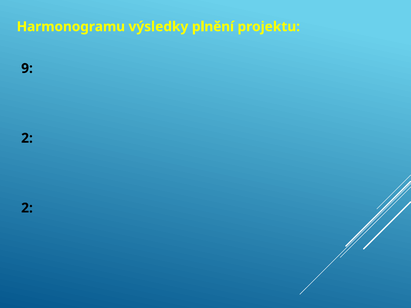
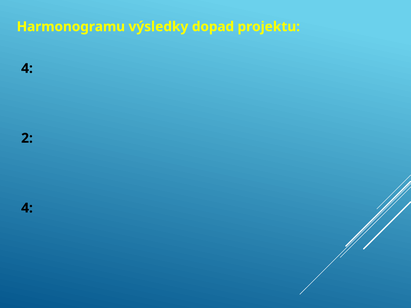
plnění: plnění -> dopad
9 at (27, 68): 9 -> 4
2 at (27, 208): 2 -> 4
